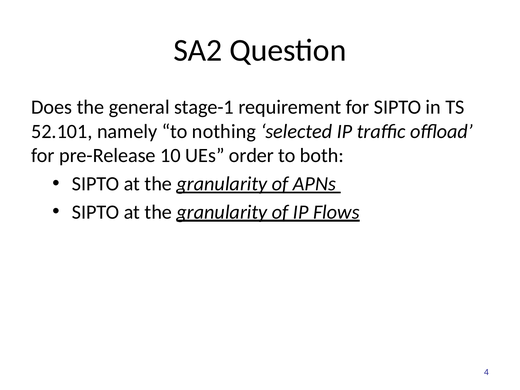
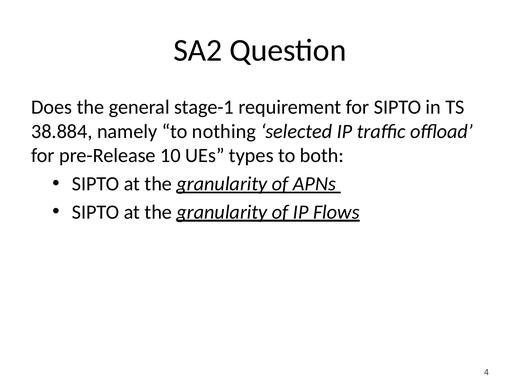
52.101: 52.101 -> 38.884
order: order -> types
